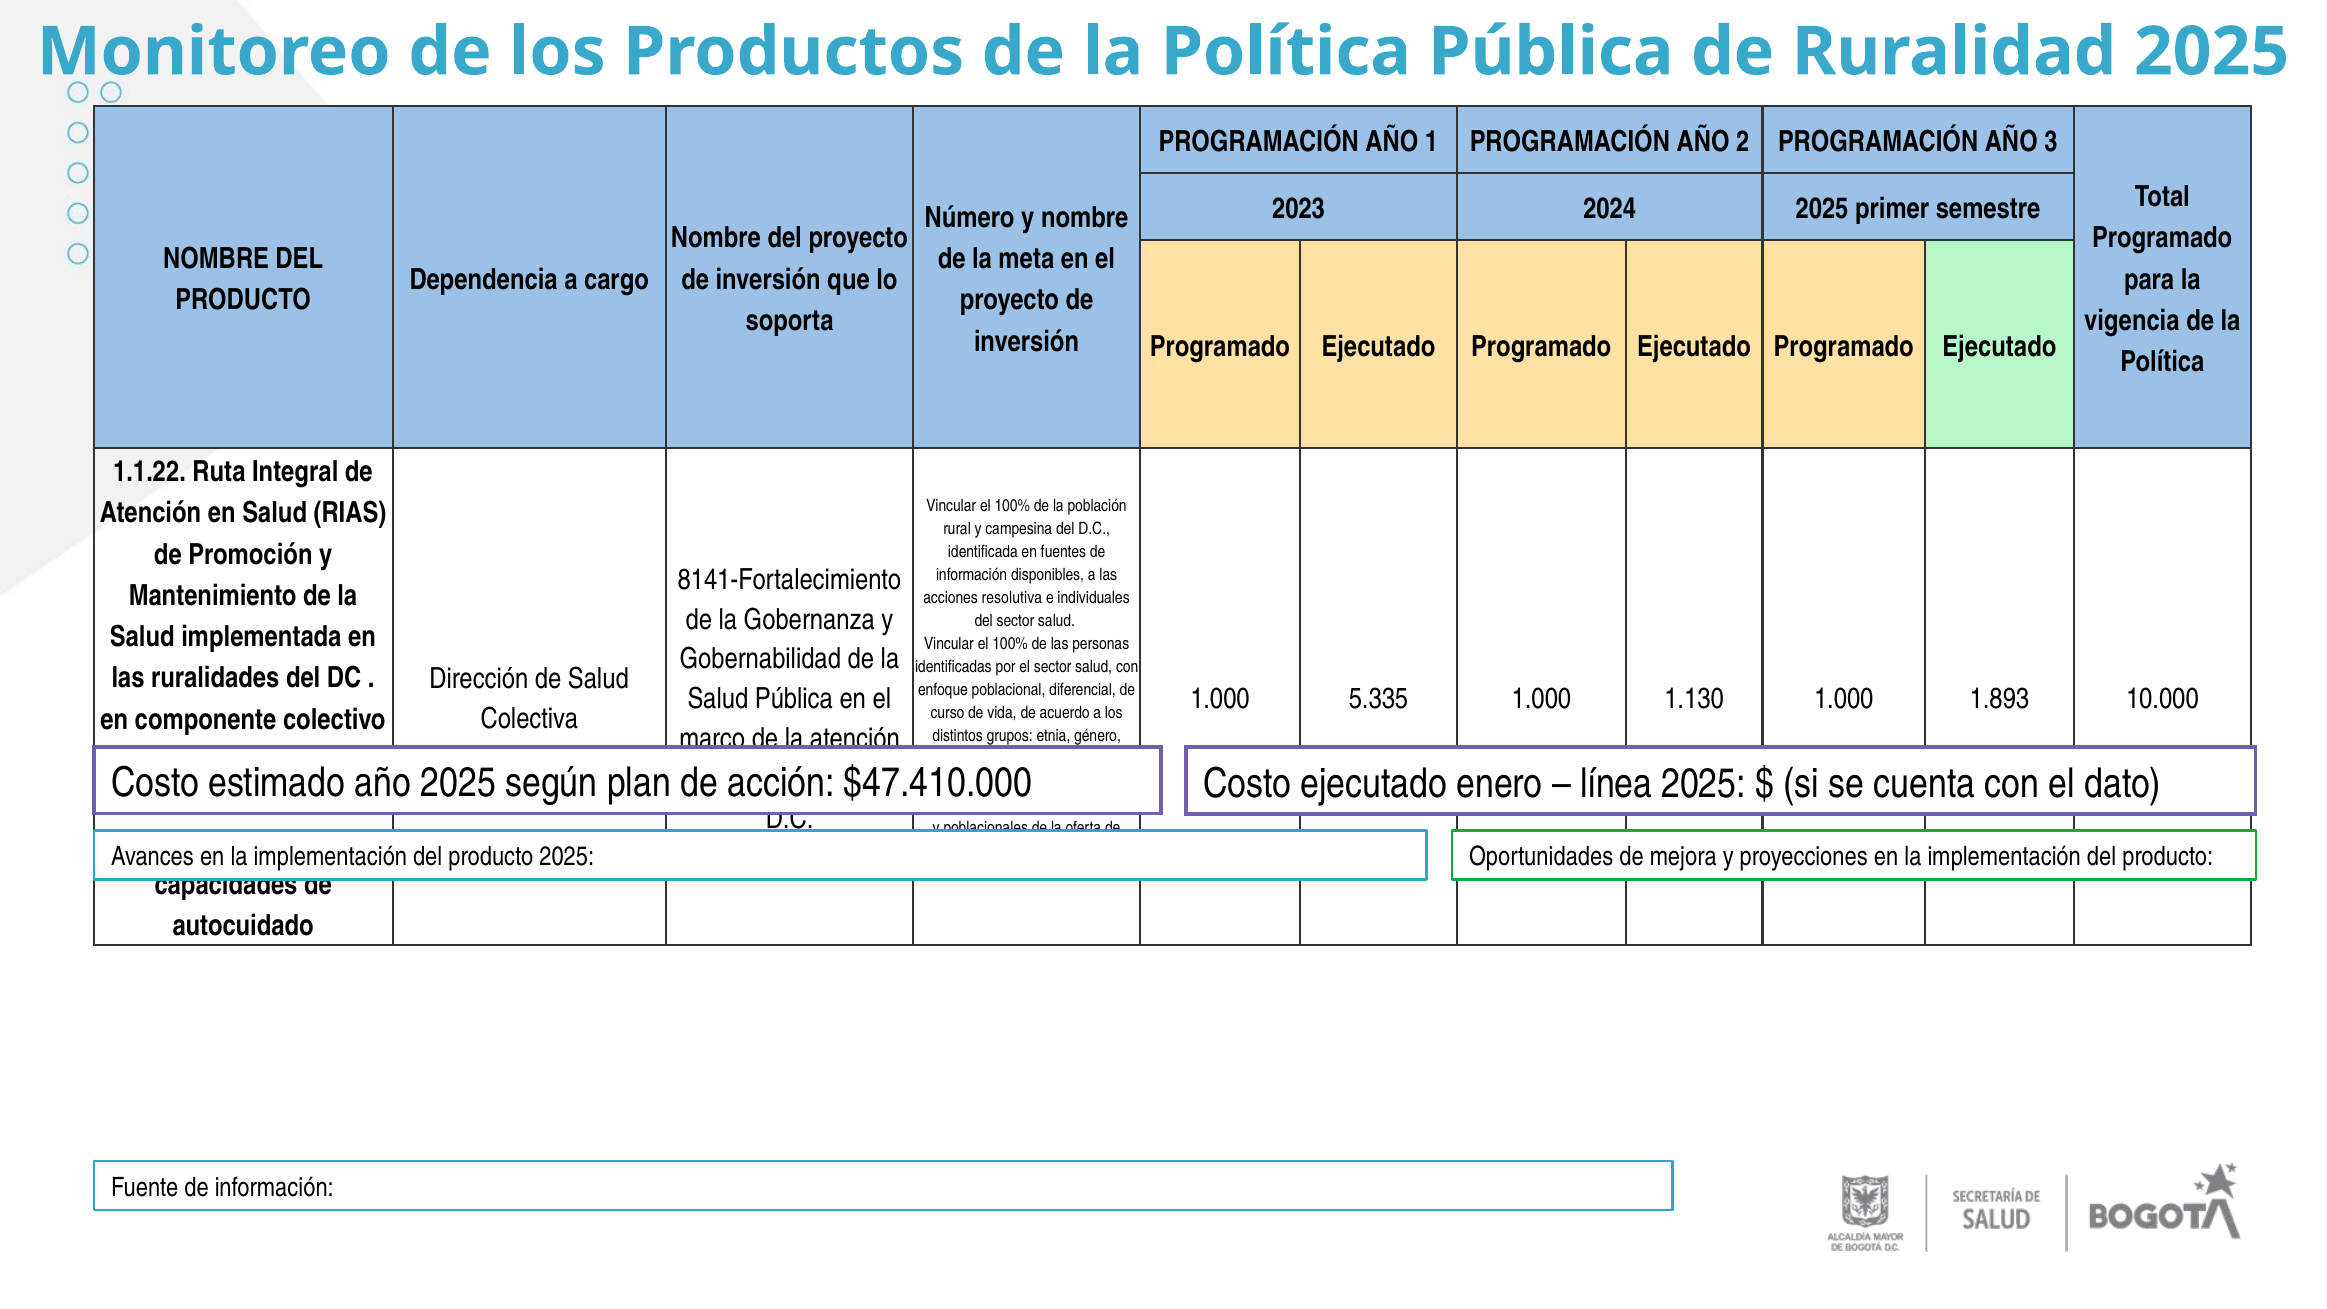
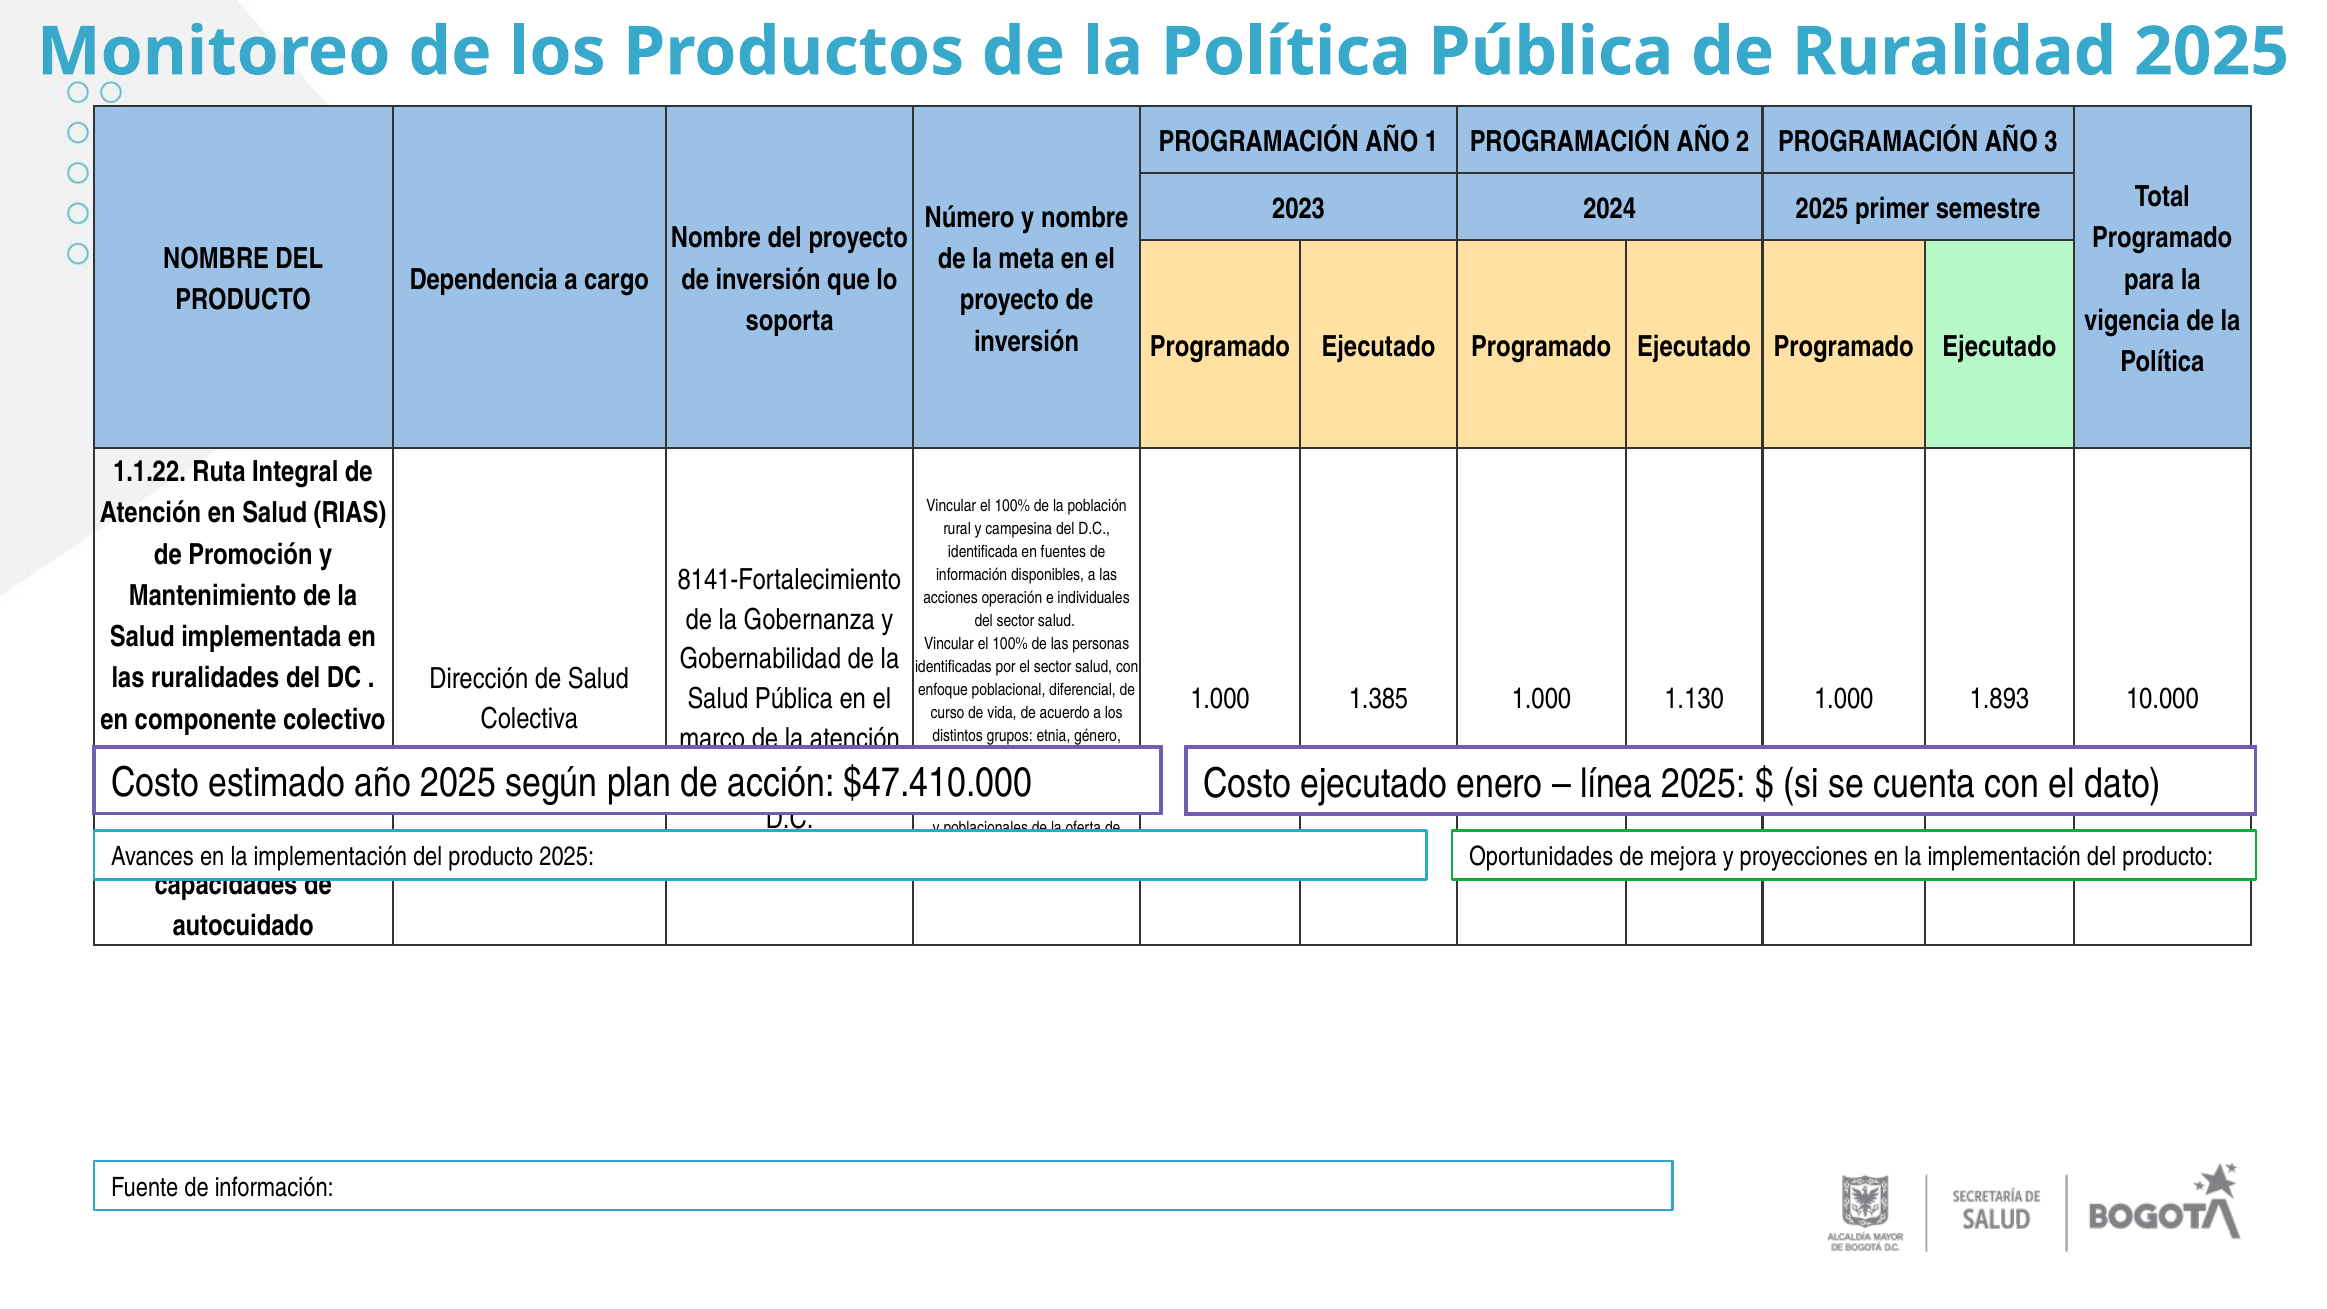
resolutiva: resolutiva -> operación
5.335: 5.335 -> 1.385
